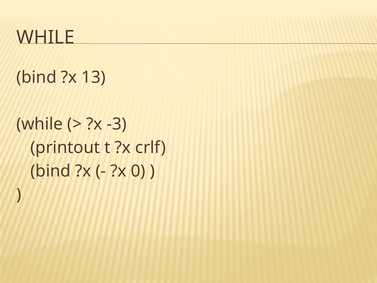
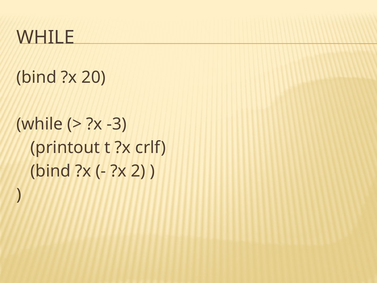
13: 13 -> 20
0: 0 -> 2
